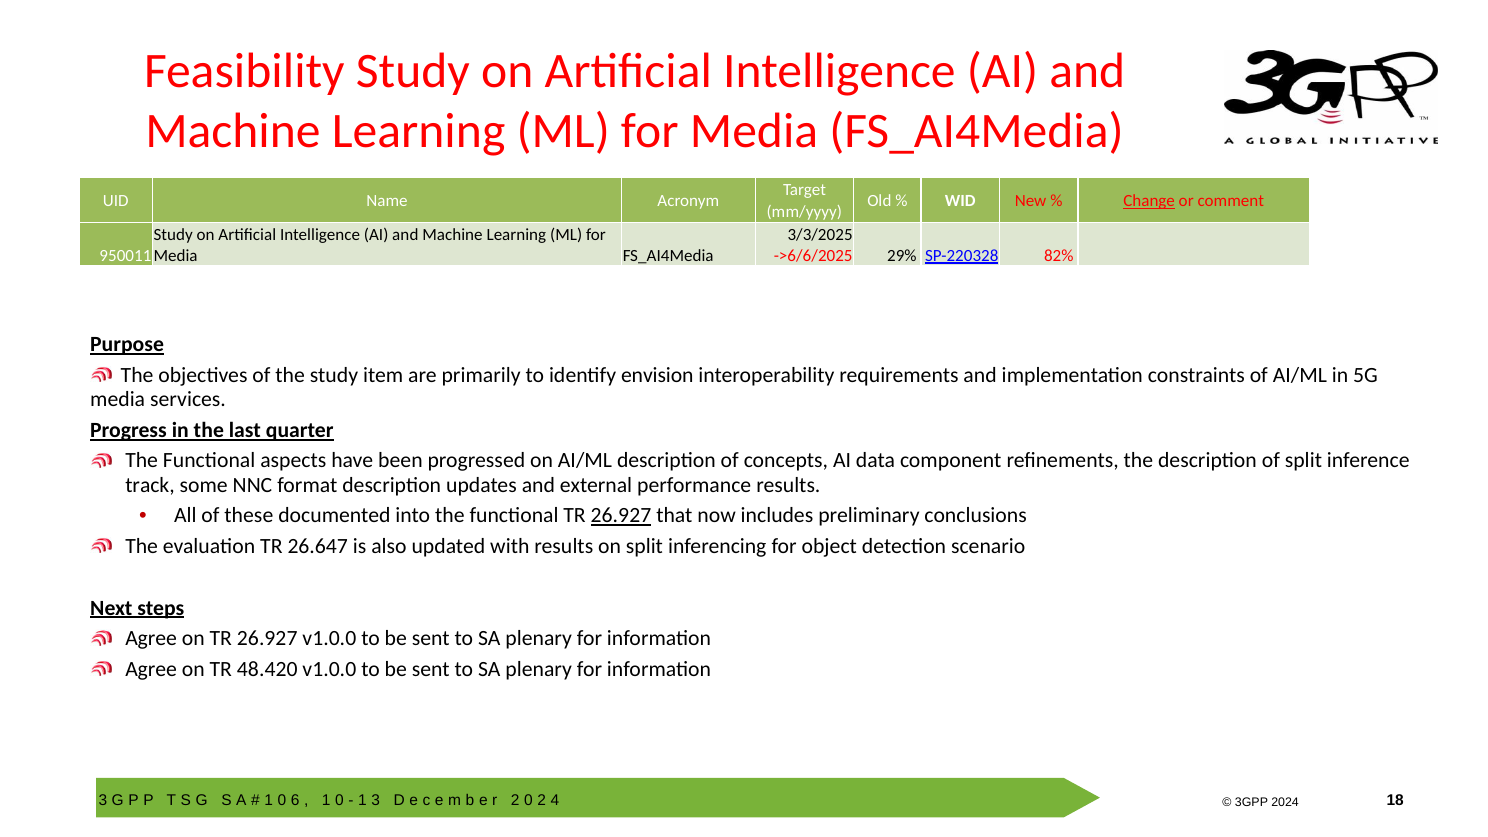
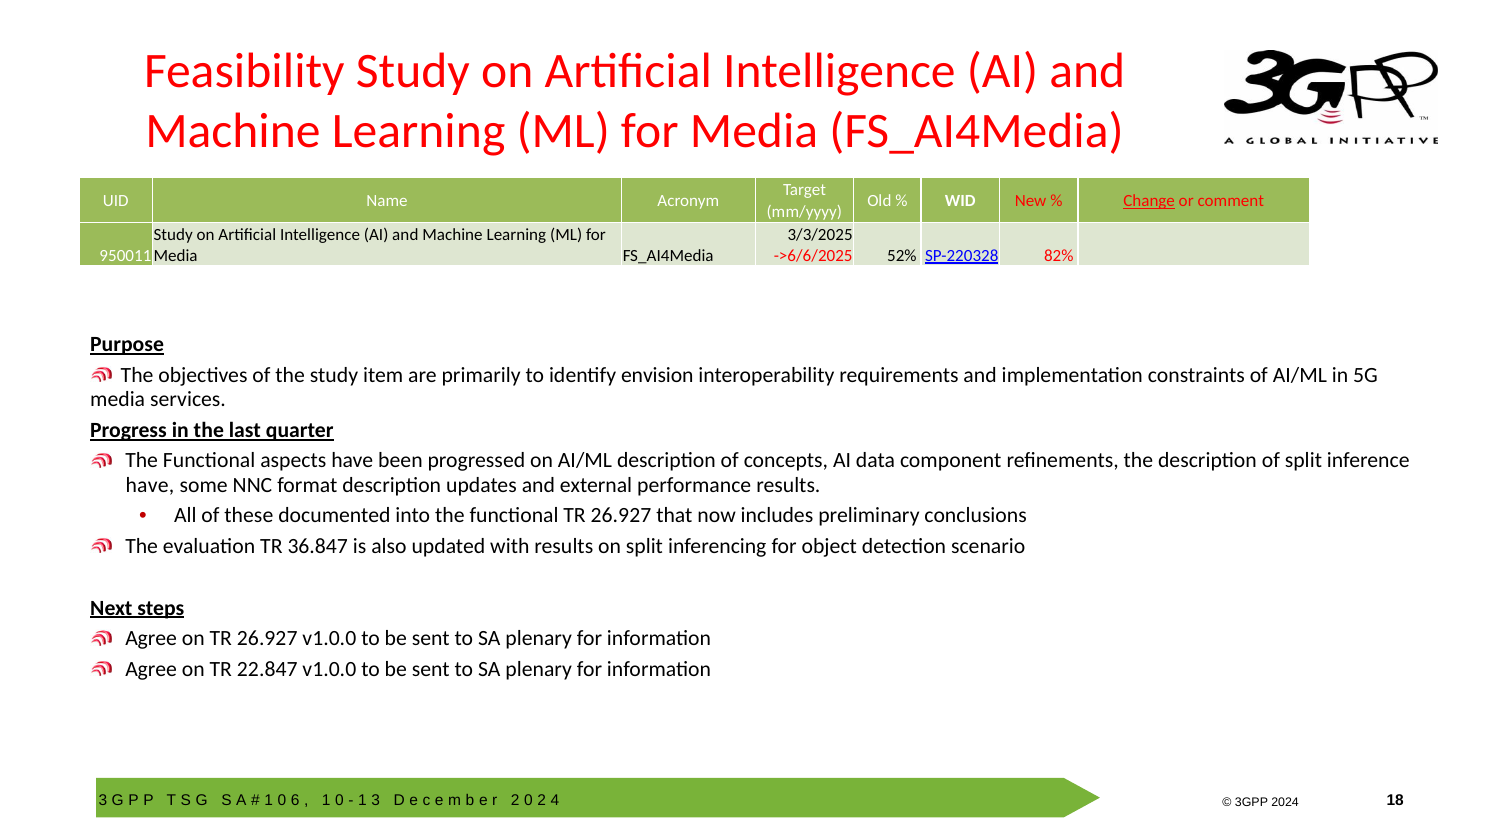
29%: 29% -> 52%
track at (150, 485): track -> have
26.927 at (621, 516) underline: present -> none
26.647: 26.647 -> 36.847
48.420: 48.420 -> 22.847
